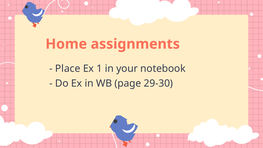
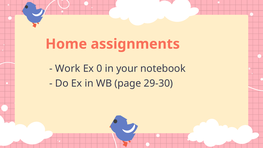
Place: Place -> Work
1: 1 -> 0
